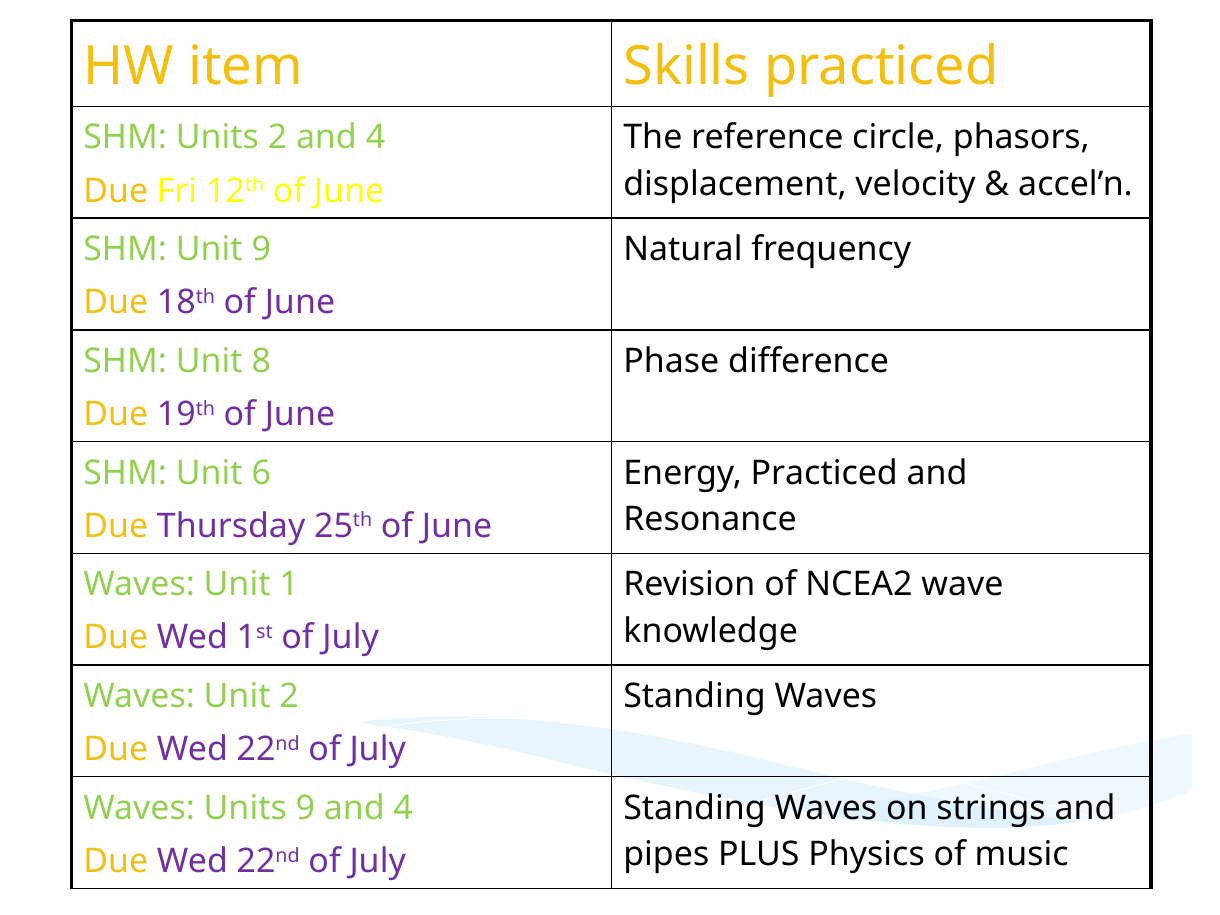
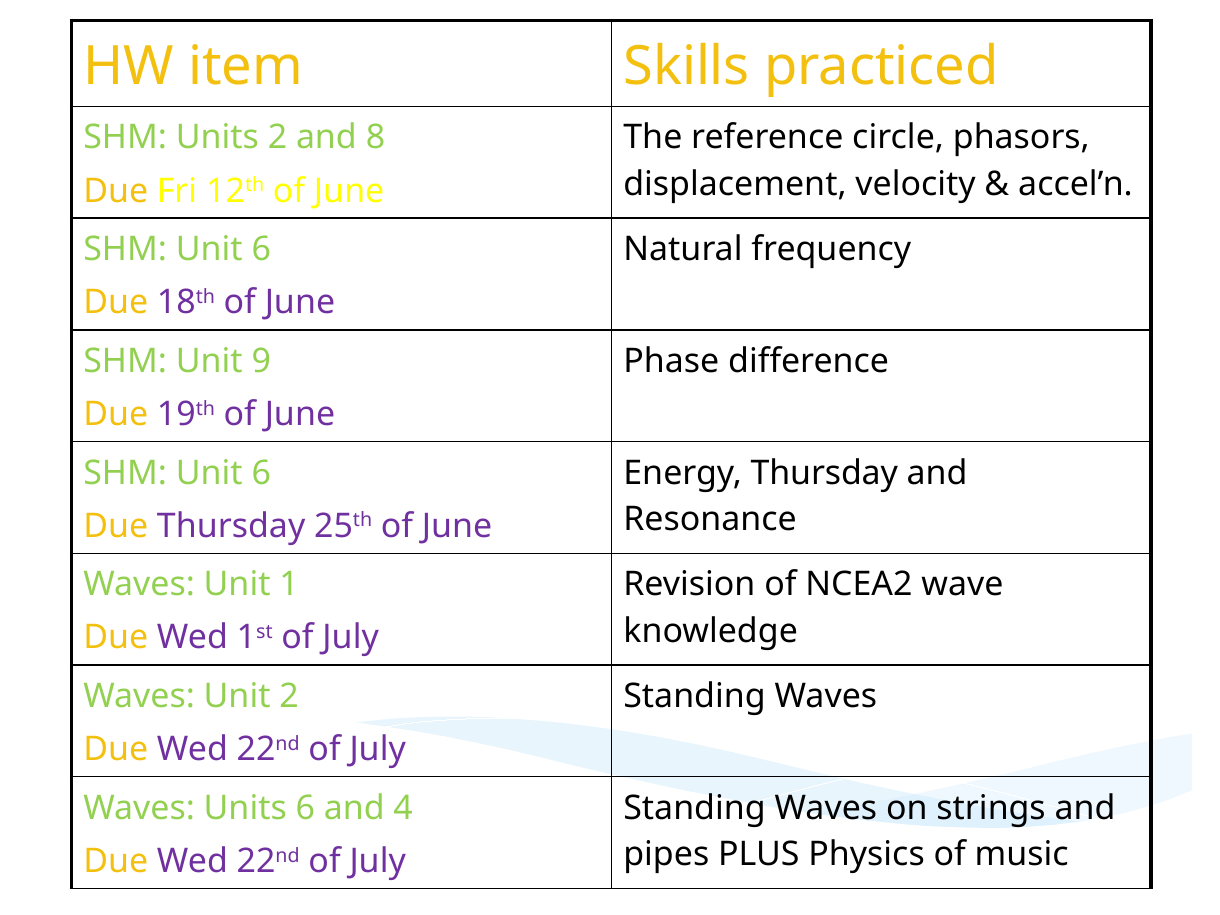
2 and 4: 4 -> 8
9 at (261, 249): 9 -> 6
8: 8 -> 9
Energy Practiced: Practiced -> Thursday
Units 9: 9 -> 6
